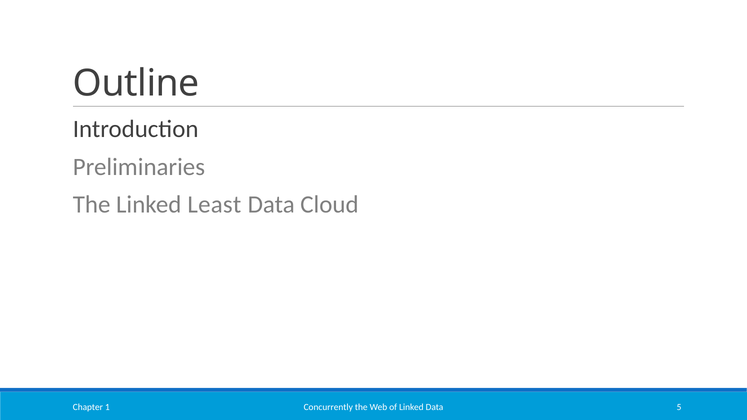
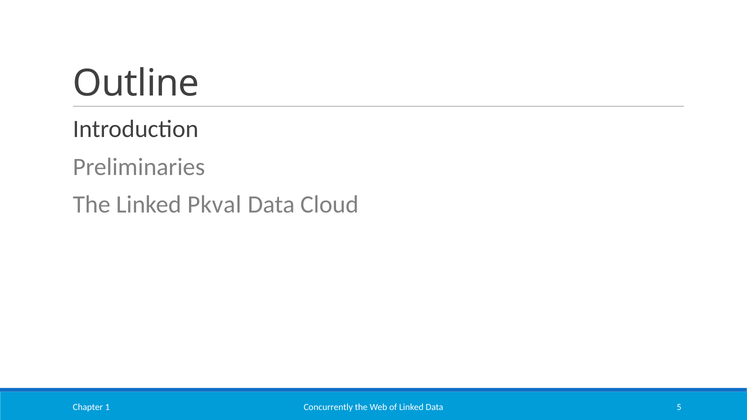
Least: Least -> Pkval
